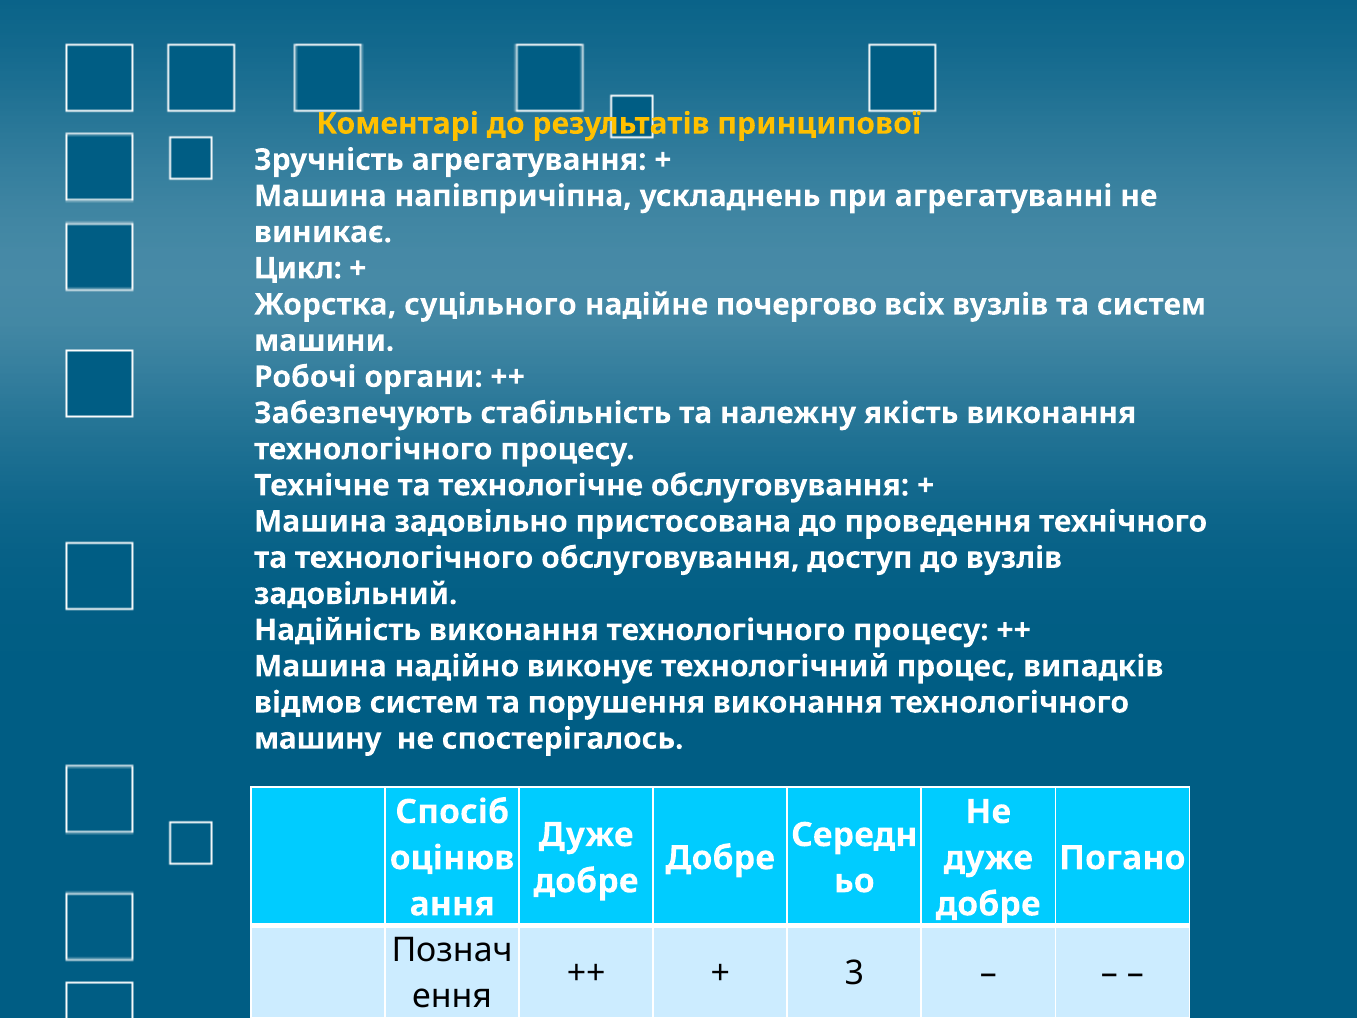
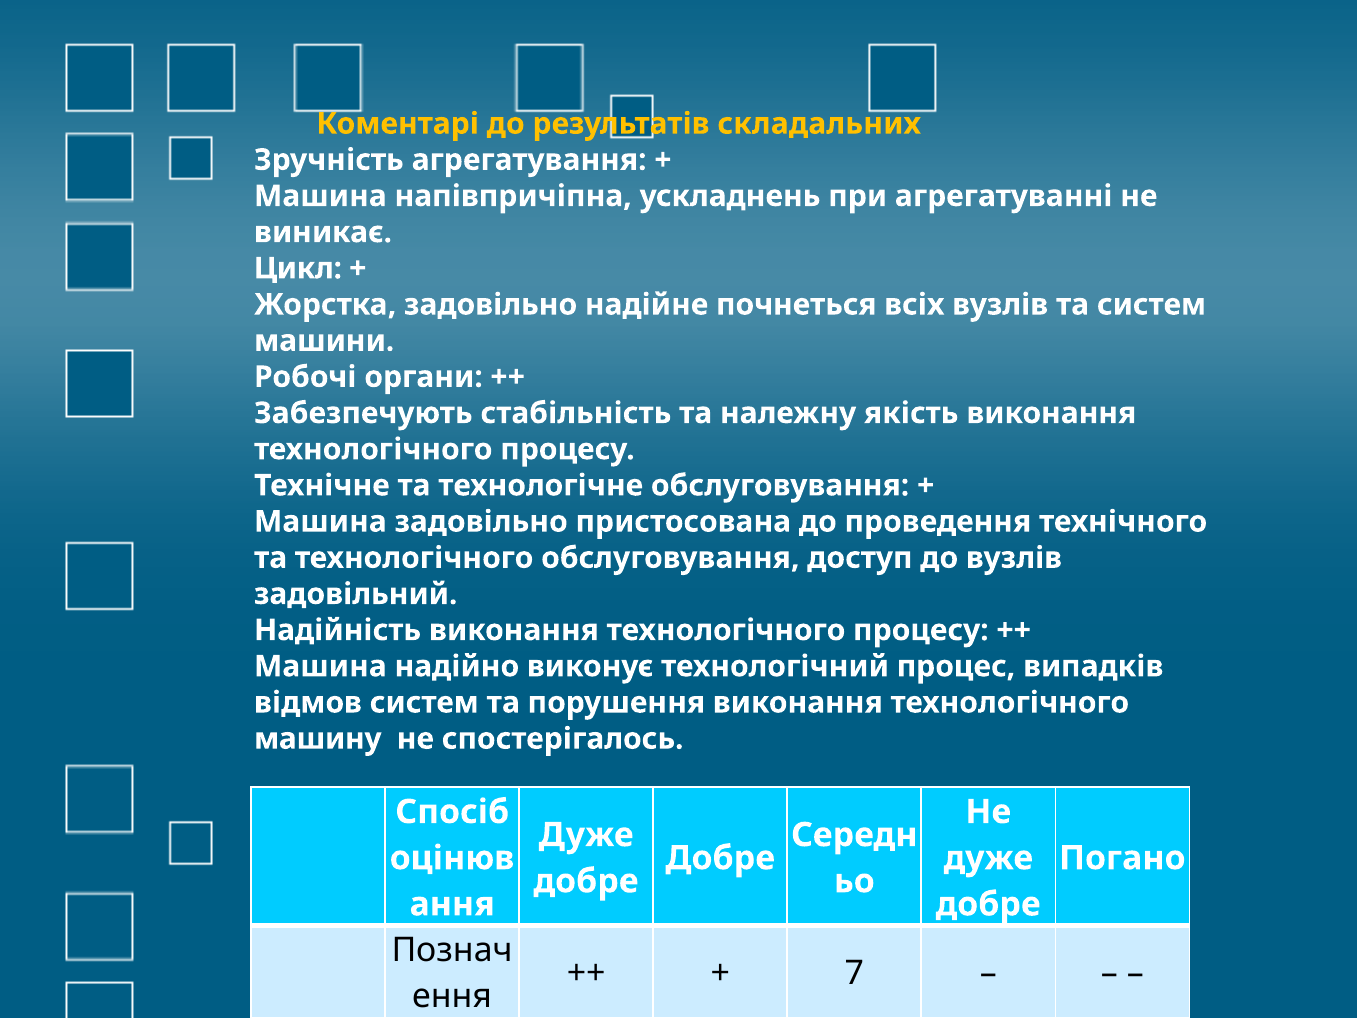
принципової: принципової -> складальних
Жорстка суцільного: суцільного -> задовільно
почергово: почергово -> почнеться
3: 3 -> 7
